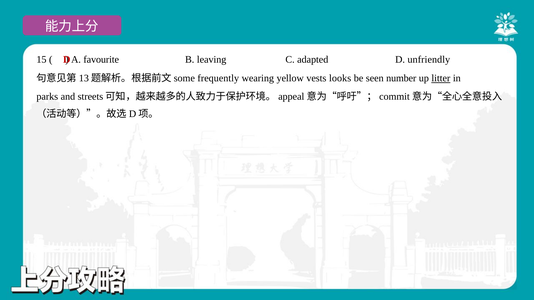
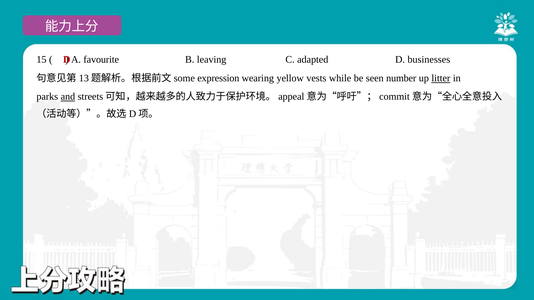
unfriendly: unfriendly -> businesses
frequently: frequently -> expression
looks: looks -> while
and underline: none -> present
